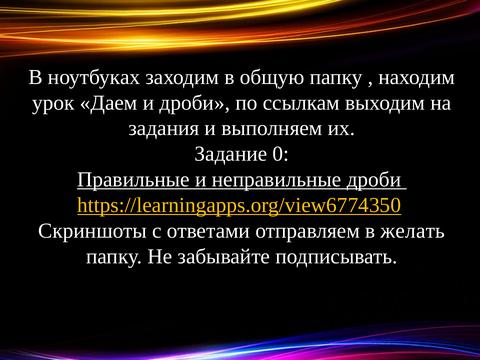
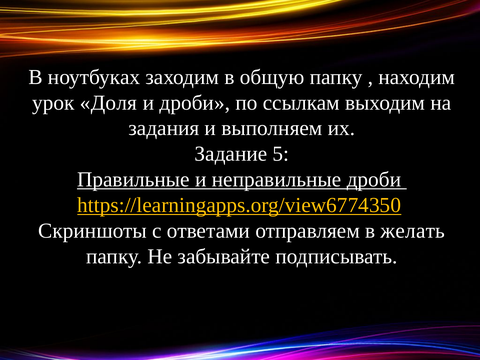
Даем: Даем -> Доля
0: 0 -> 5
